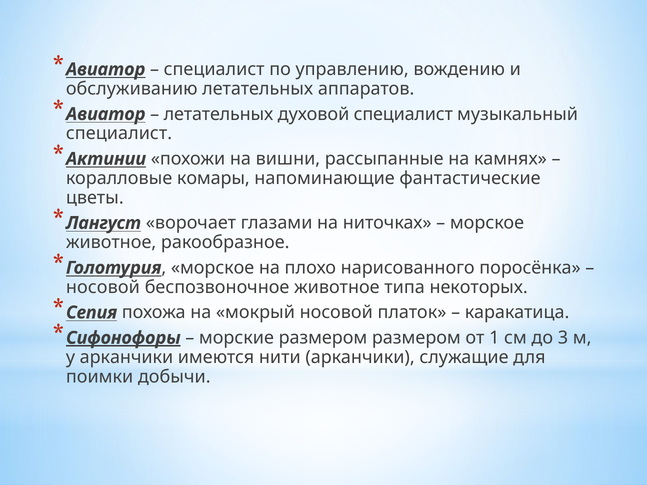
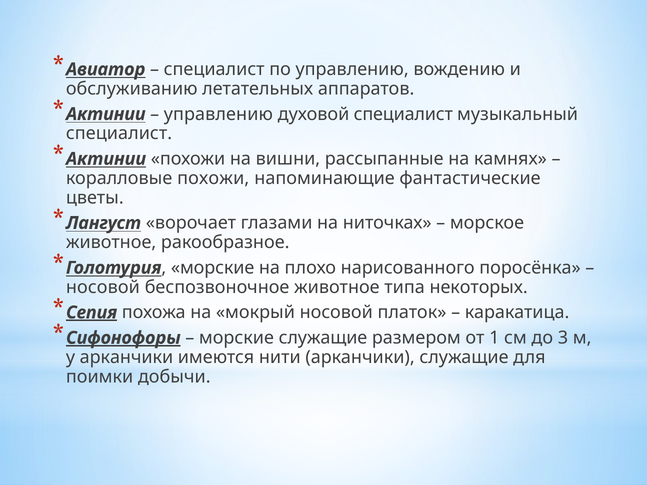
Авиатор at (106, 114): Авиатор -> Актинии
летательных at (218, 114): летательных -> управлению
коралловые комары: комары -> похожи
морское at (213, 268): морское -> морские
Сепия underline: none -> present
морские размером: размером -> служащие
